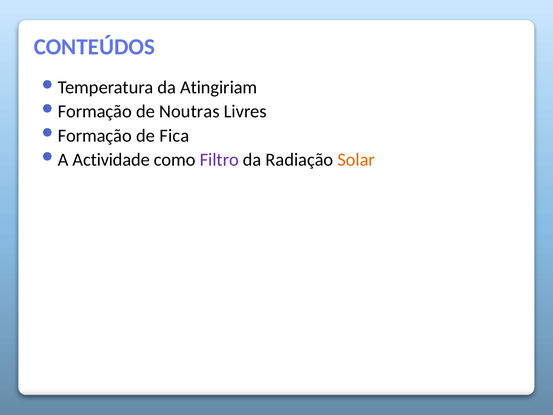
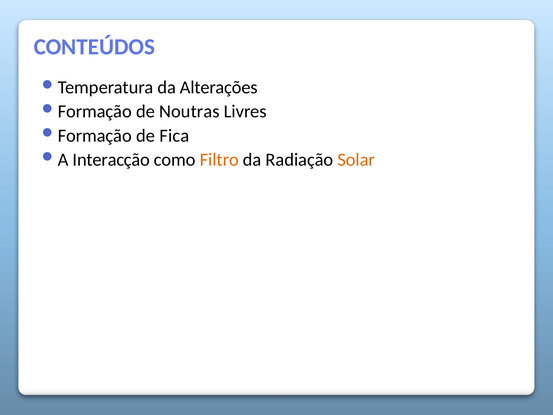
Atingiriam: Atingiriam -> Alterações
Actividade: Actividade -> Interacção
Filtro colour: purple -> orange
